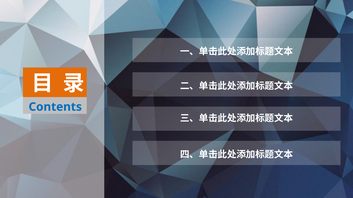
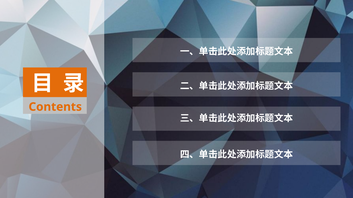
Contents colour: blue -> orange
